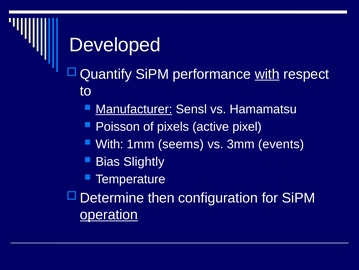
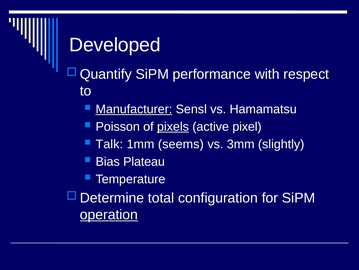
with at (267, 74) underline: present -> none
pixels underline: none -> present
With at (109, 144): With -> Talk
events: events -> slightly
Slightly: Slightly -> Plateau
then: then -> total
